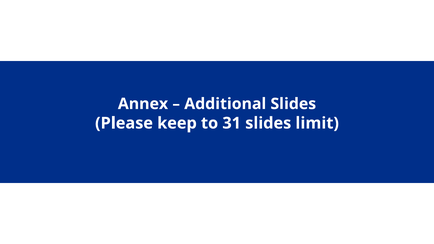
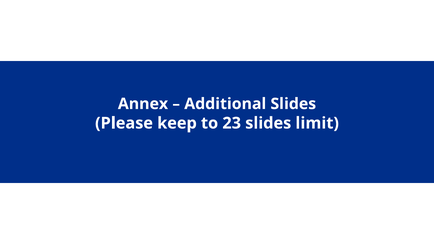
31: 31 -> 23
